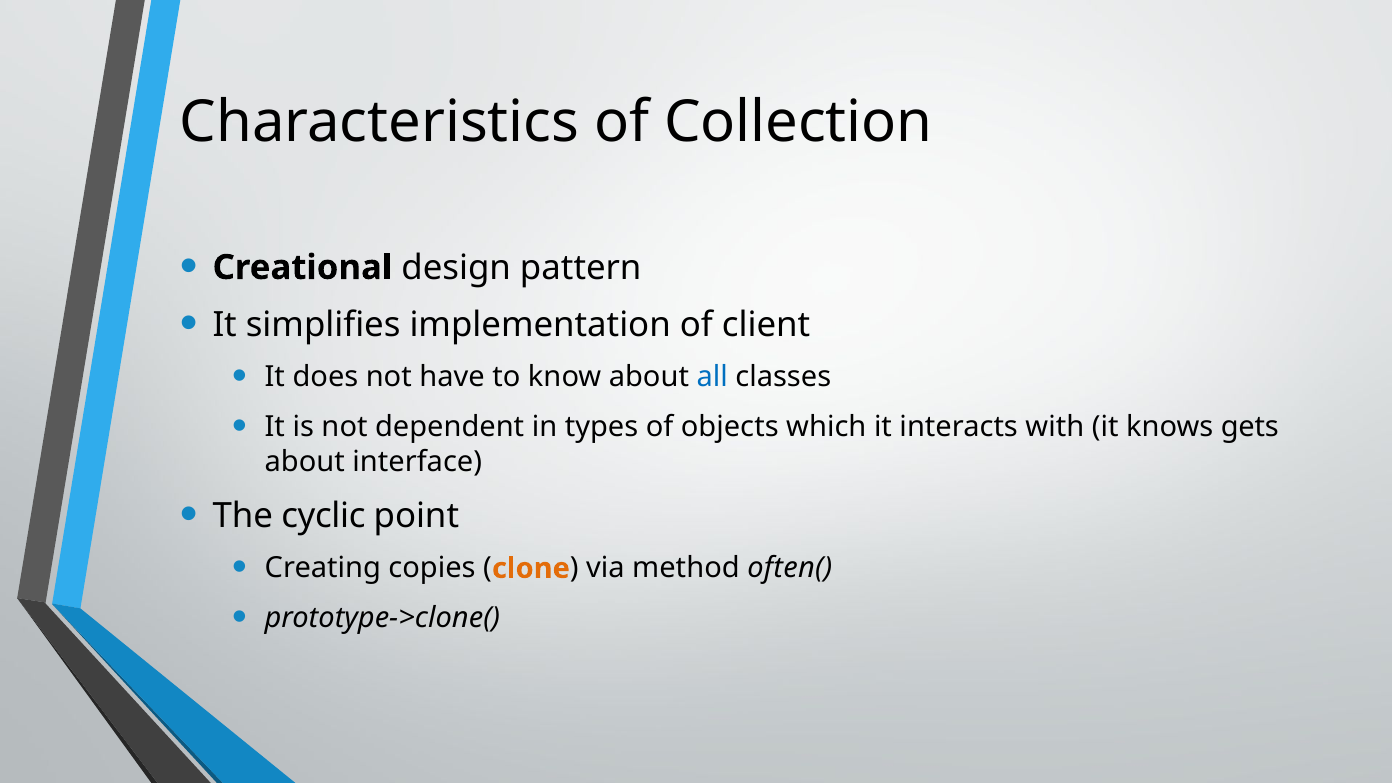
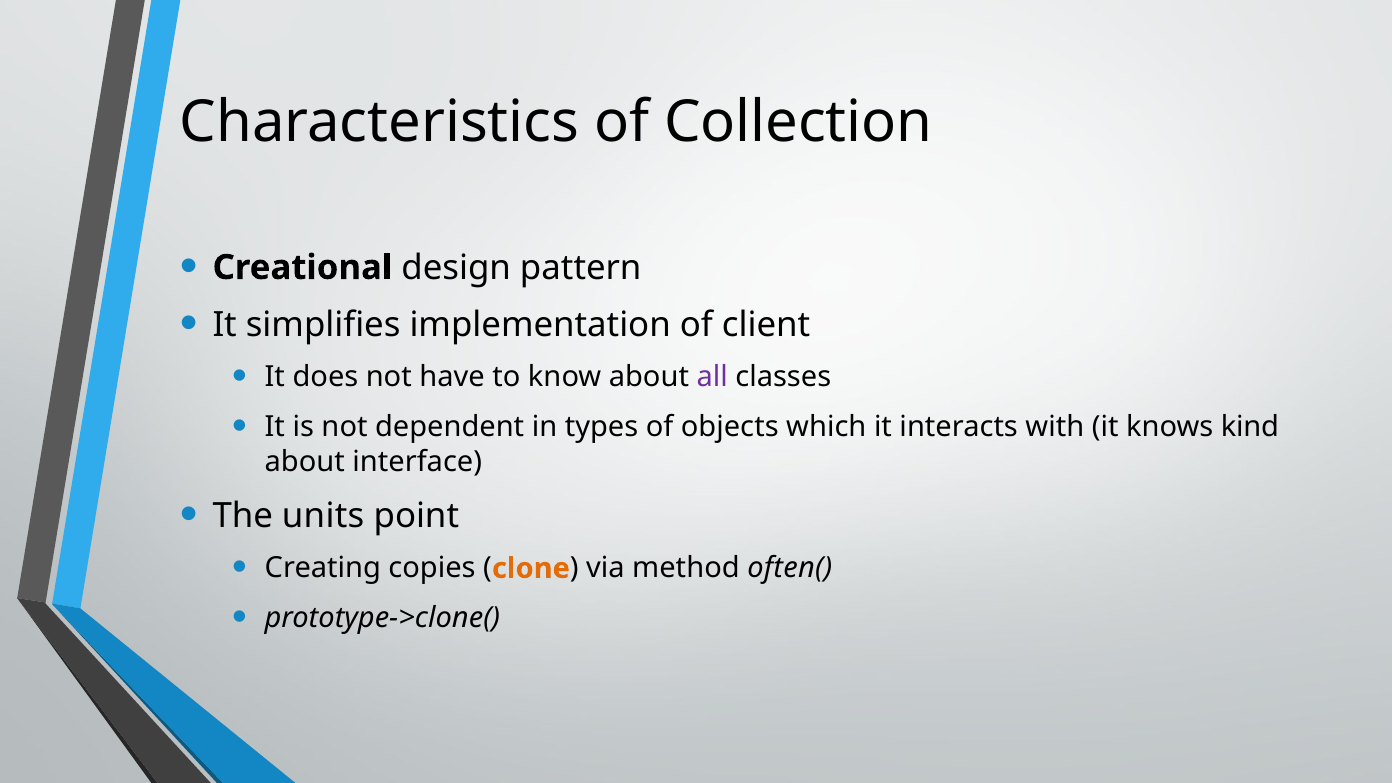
all colour: blue -> purple
gets: gets -> kind
cyclic: cyclic -> units
